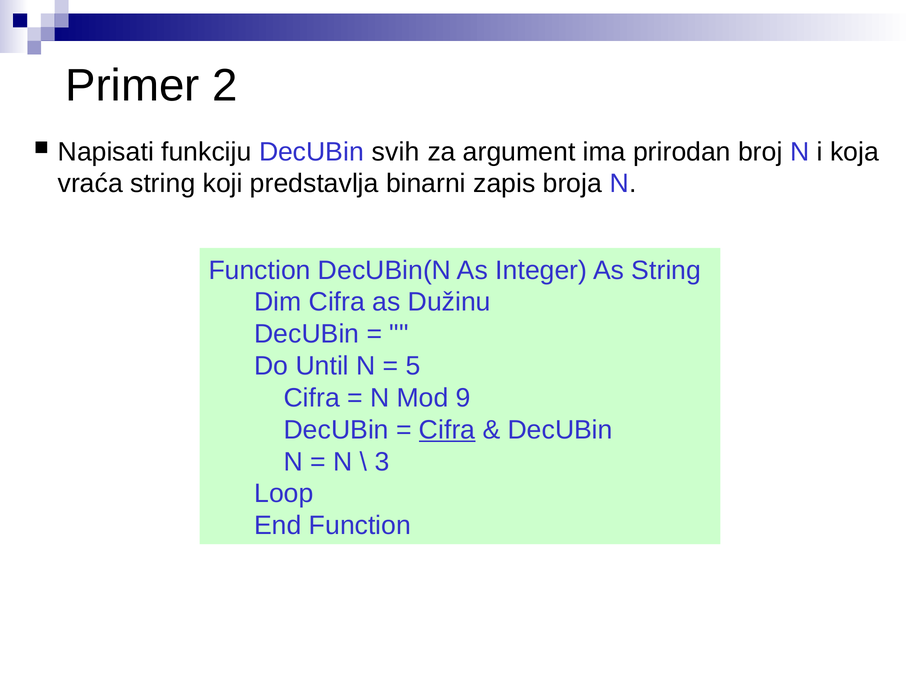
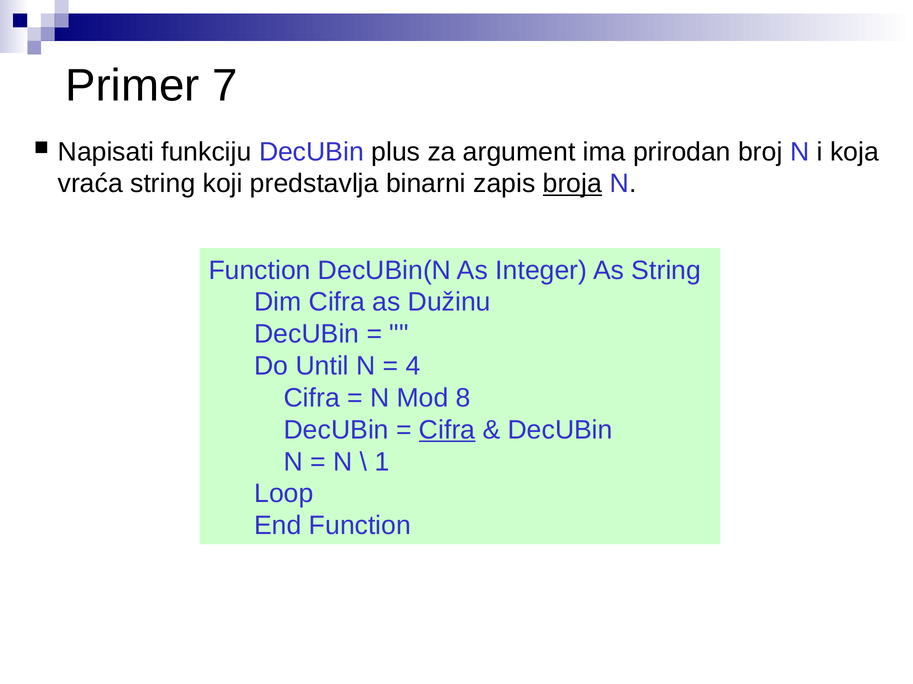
2: 2 -> 7
svih: svih -> plus
broja underline: none -> present
5: 5 -> 4
9: 9 -> 8
3: 3 -> 1
